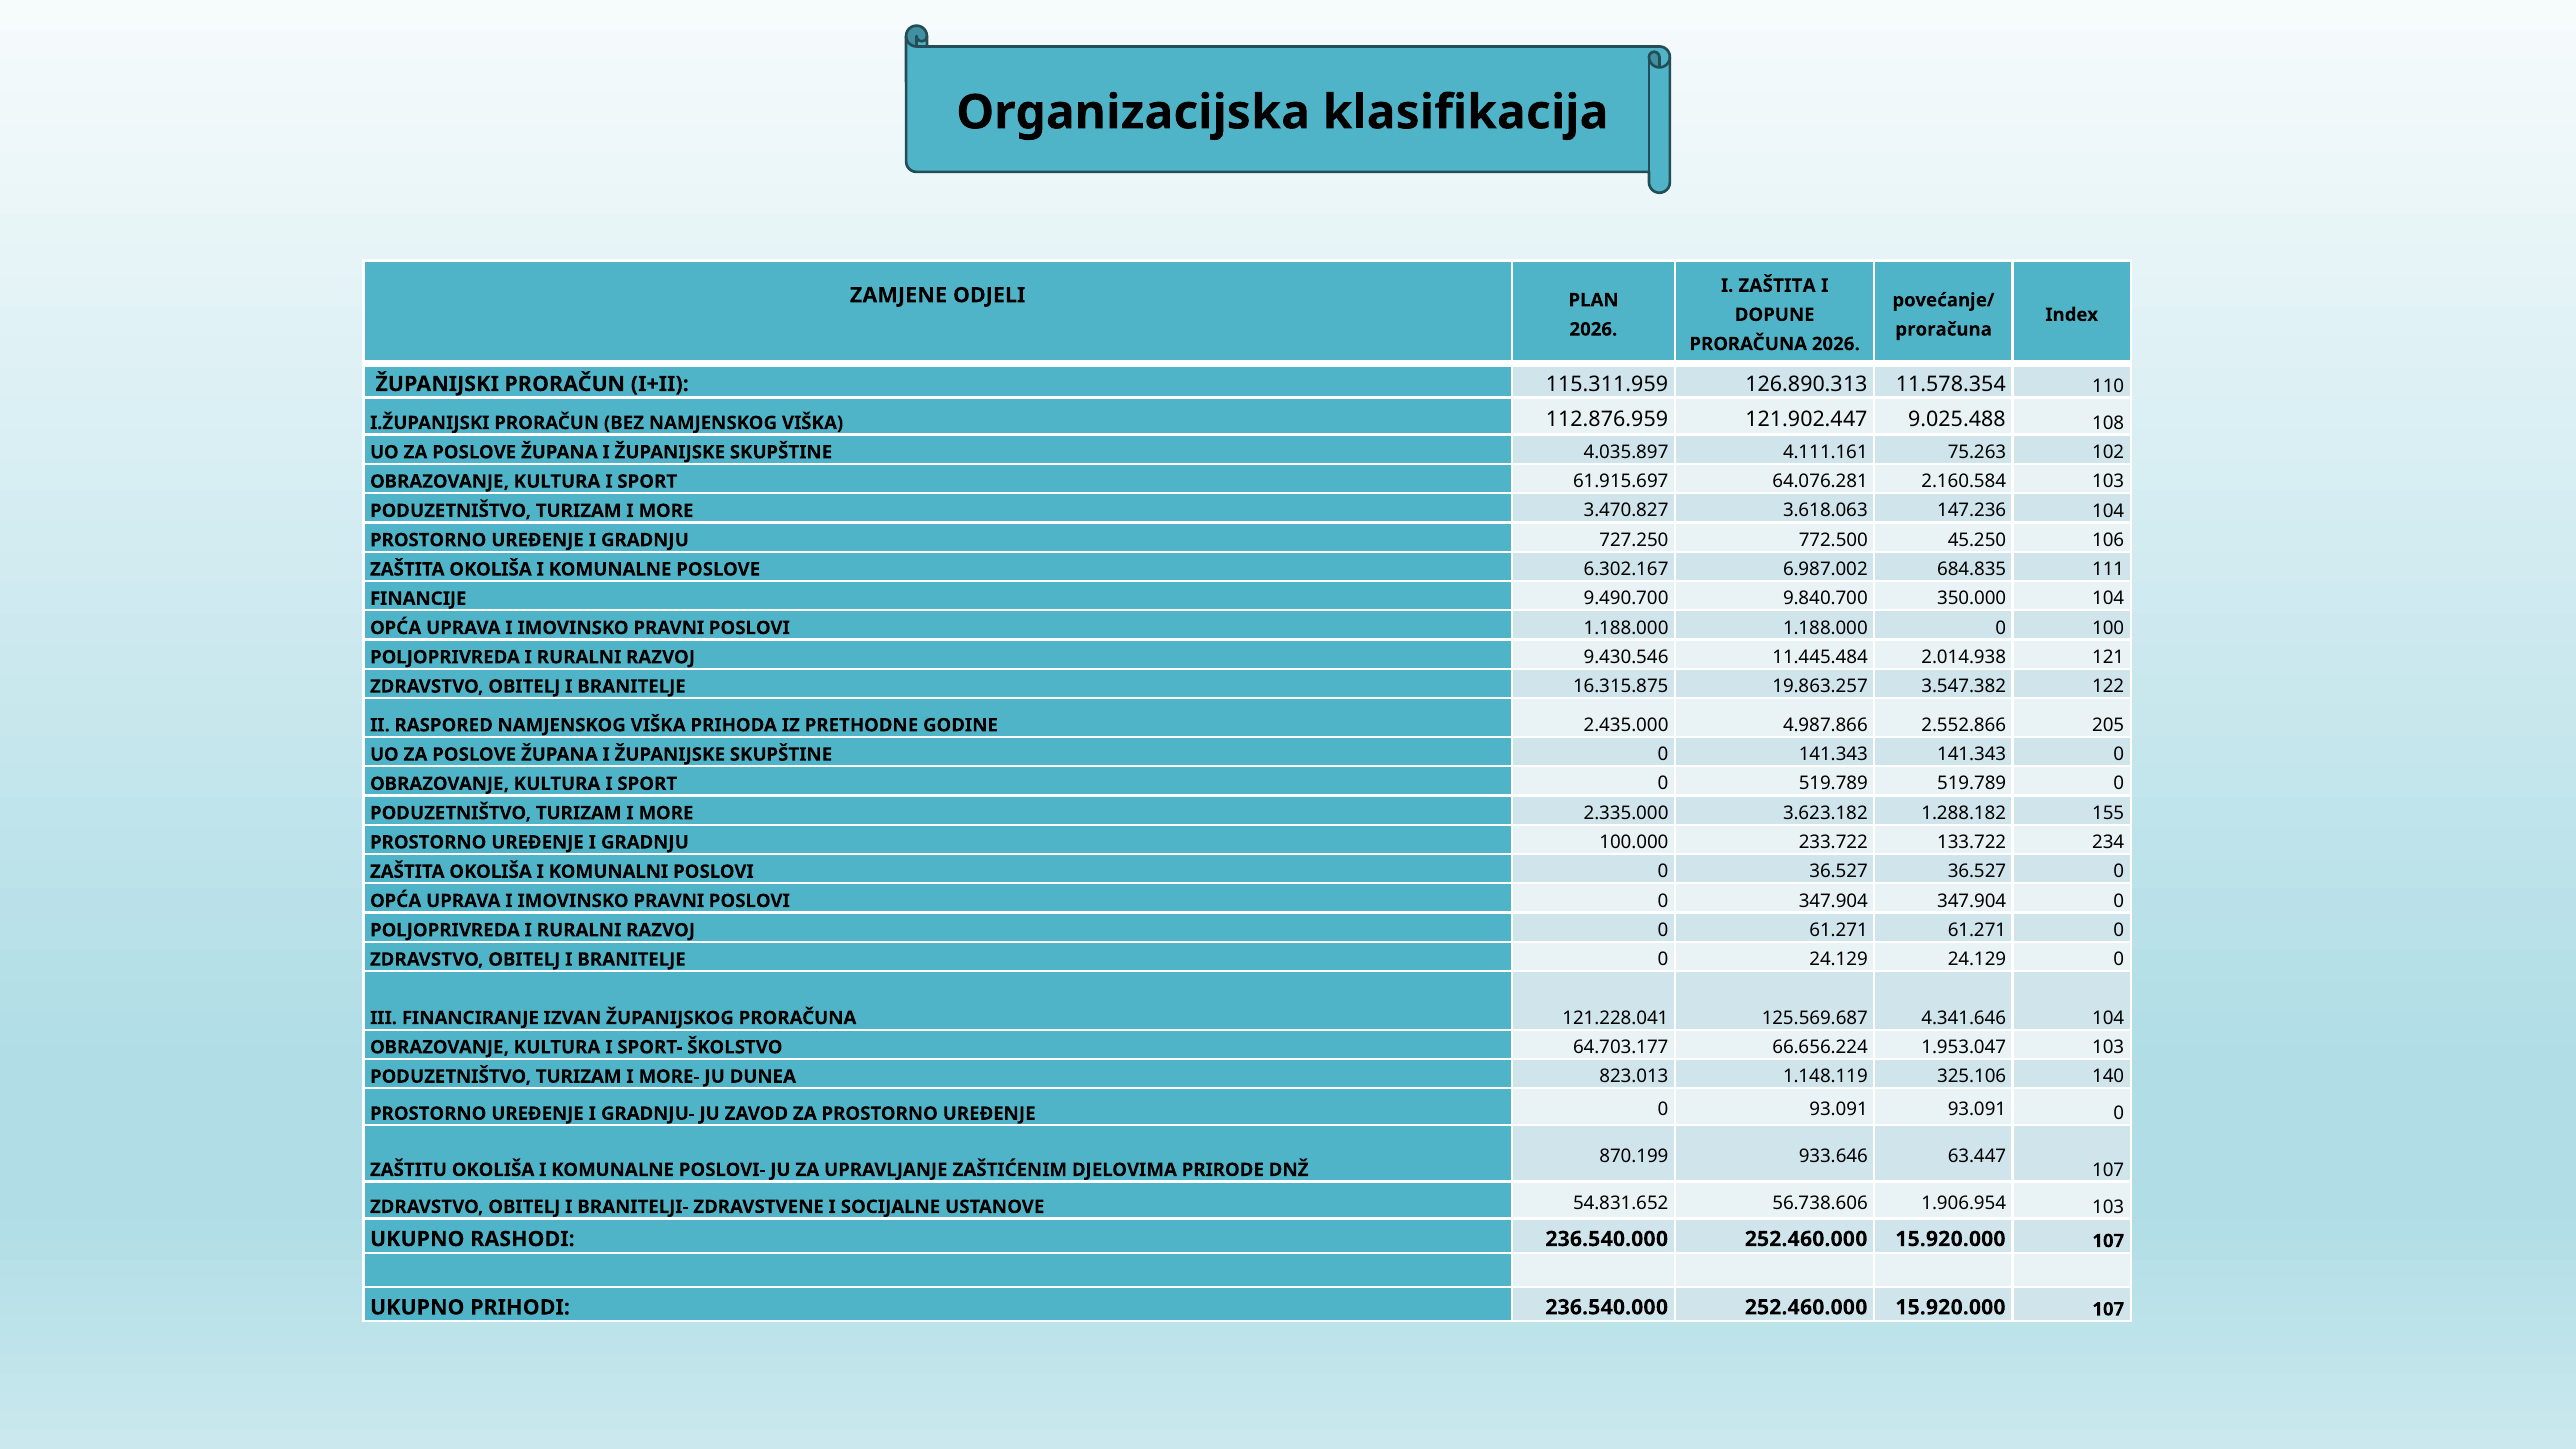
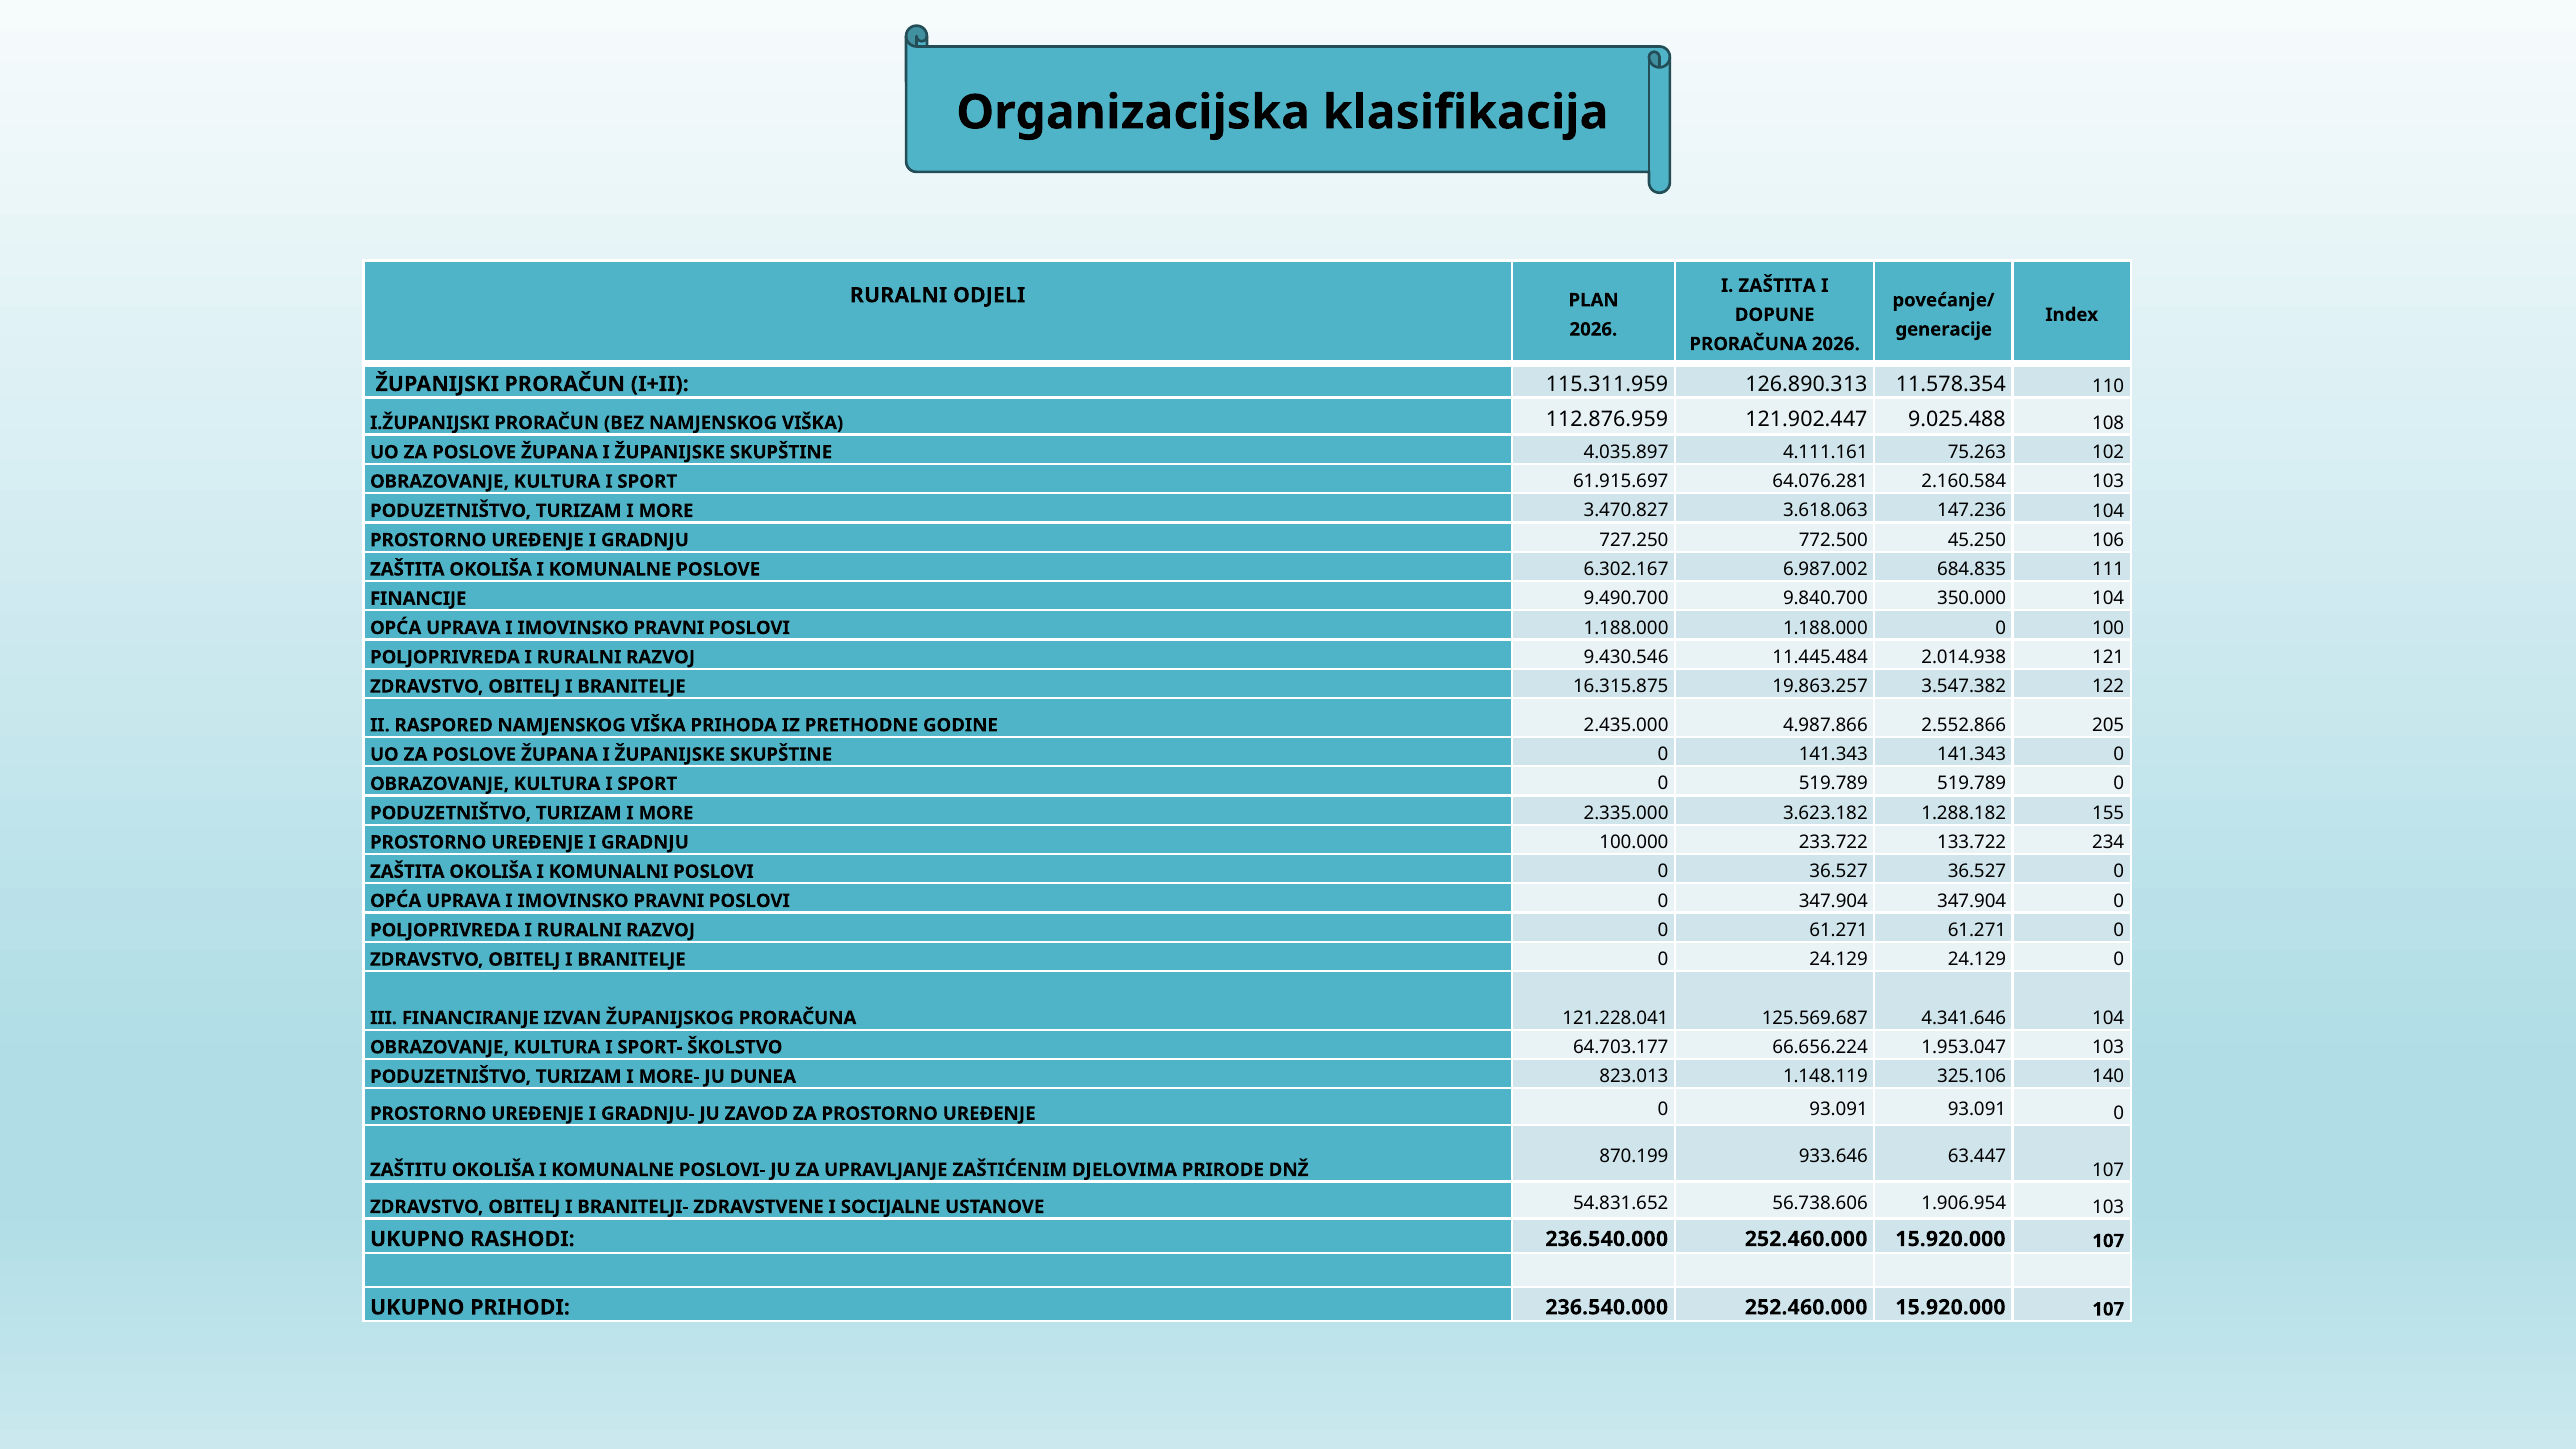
ZAMJENE at (898, 295): ZAMJENE -> RURALNI
proračuna at (1944, 329): proračuna -> generacije
